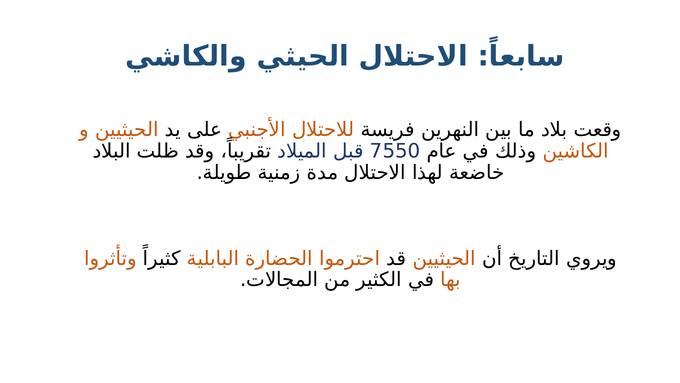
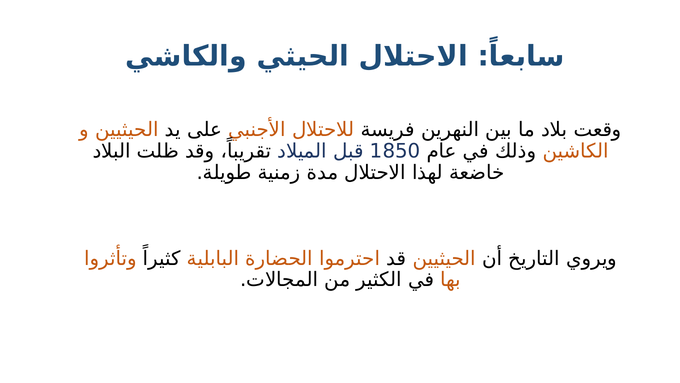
7550: 7550 -> 1850
